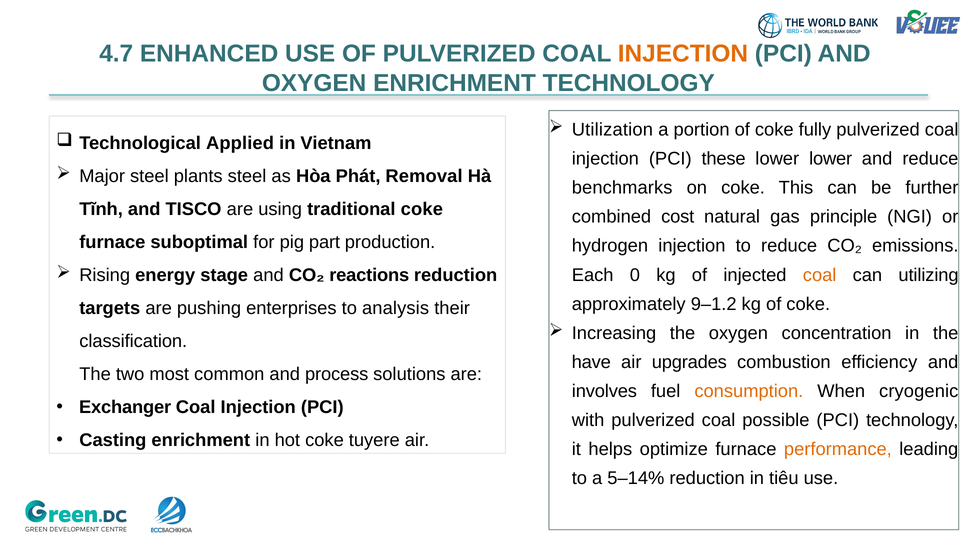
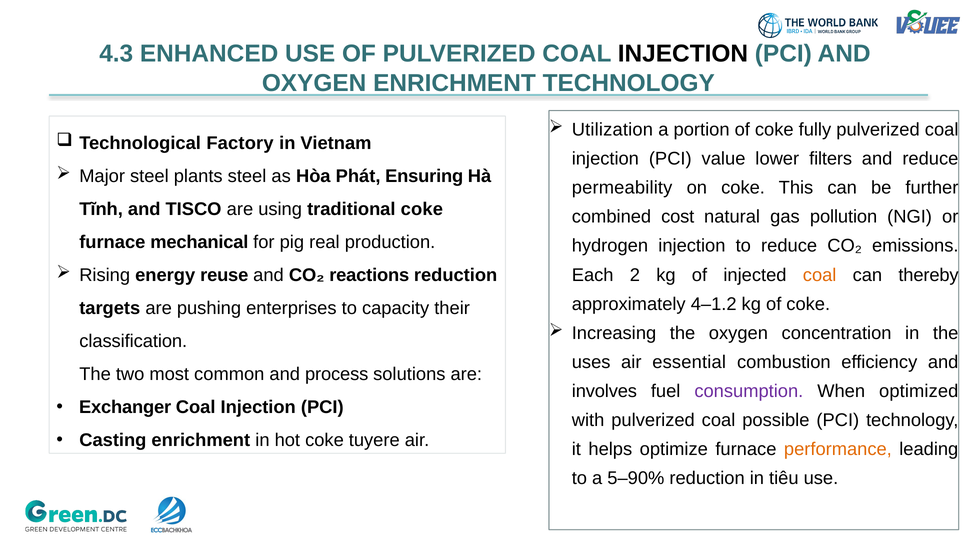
4.7: 4.7 -> 4.3
INJECTION at (683, 54) colour: orange -> black
Applied: Applied -> Factory
these: these -> value
lower lower: lower -> filters
Removal: Removal -> Ensuring
benchmarks: benchmarks -> permeability
principle: principle -> pollution
suboptimal: suboptimal -> mechanical
part: part -> real
stage: stage -> reuse
0: 0 -> 2
utilizing: utilizing -> thereby
9–1.2: 9–1.2 -> 4–1.2
analysis: analysis -> capacity
have: have -> uses
upgrades: upgrades -> essential
consumption colour: orange -> purple
cryogenic: cryogenic -> optimized
5–14%: 5–14% -> 5–90%
